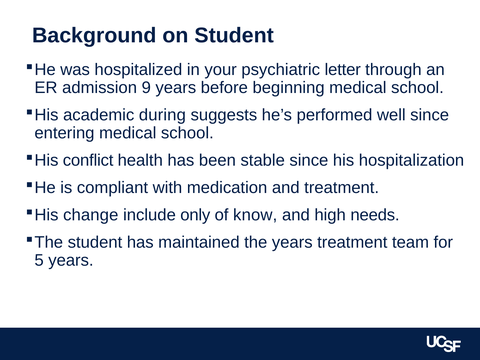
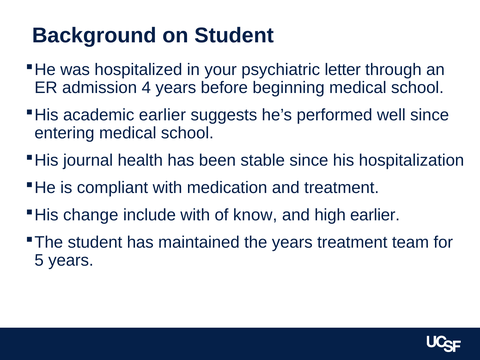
9: 9 -> 4
academic during: during -> earlier
conflict: conflict -> journal
include only: only -> with
high needs: needs -> earlier
